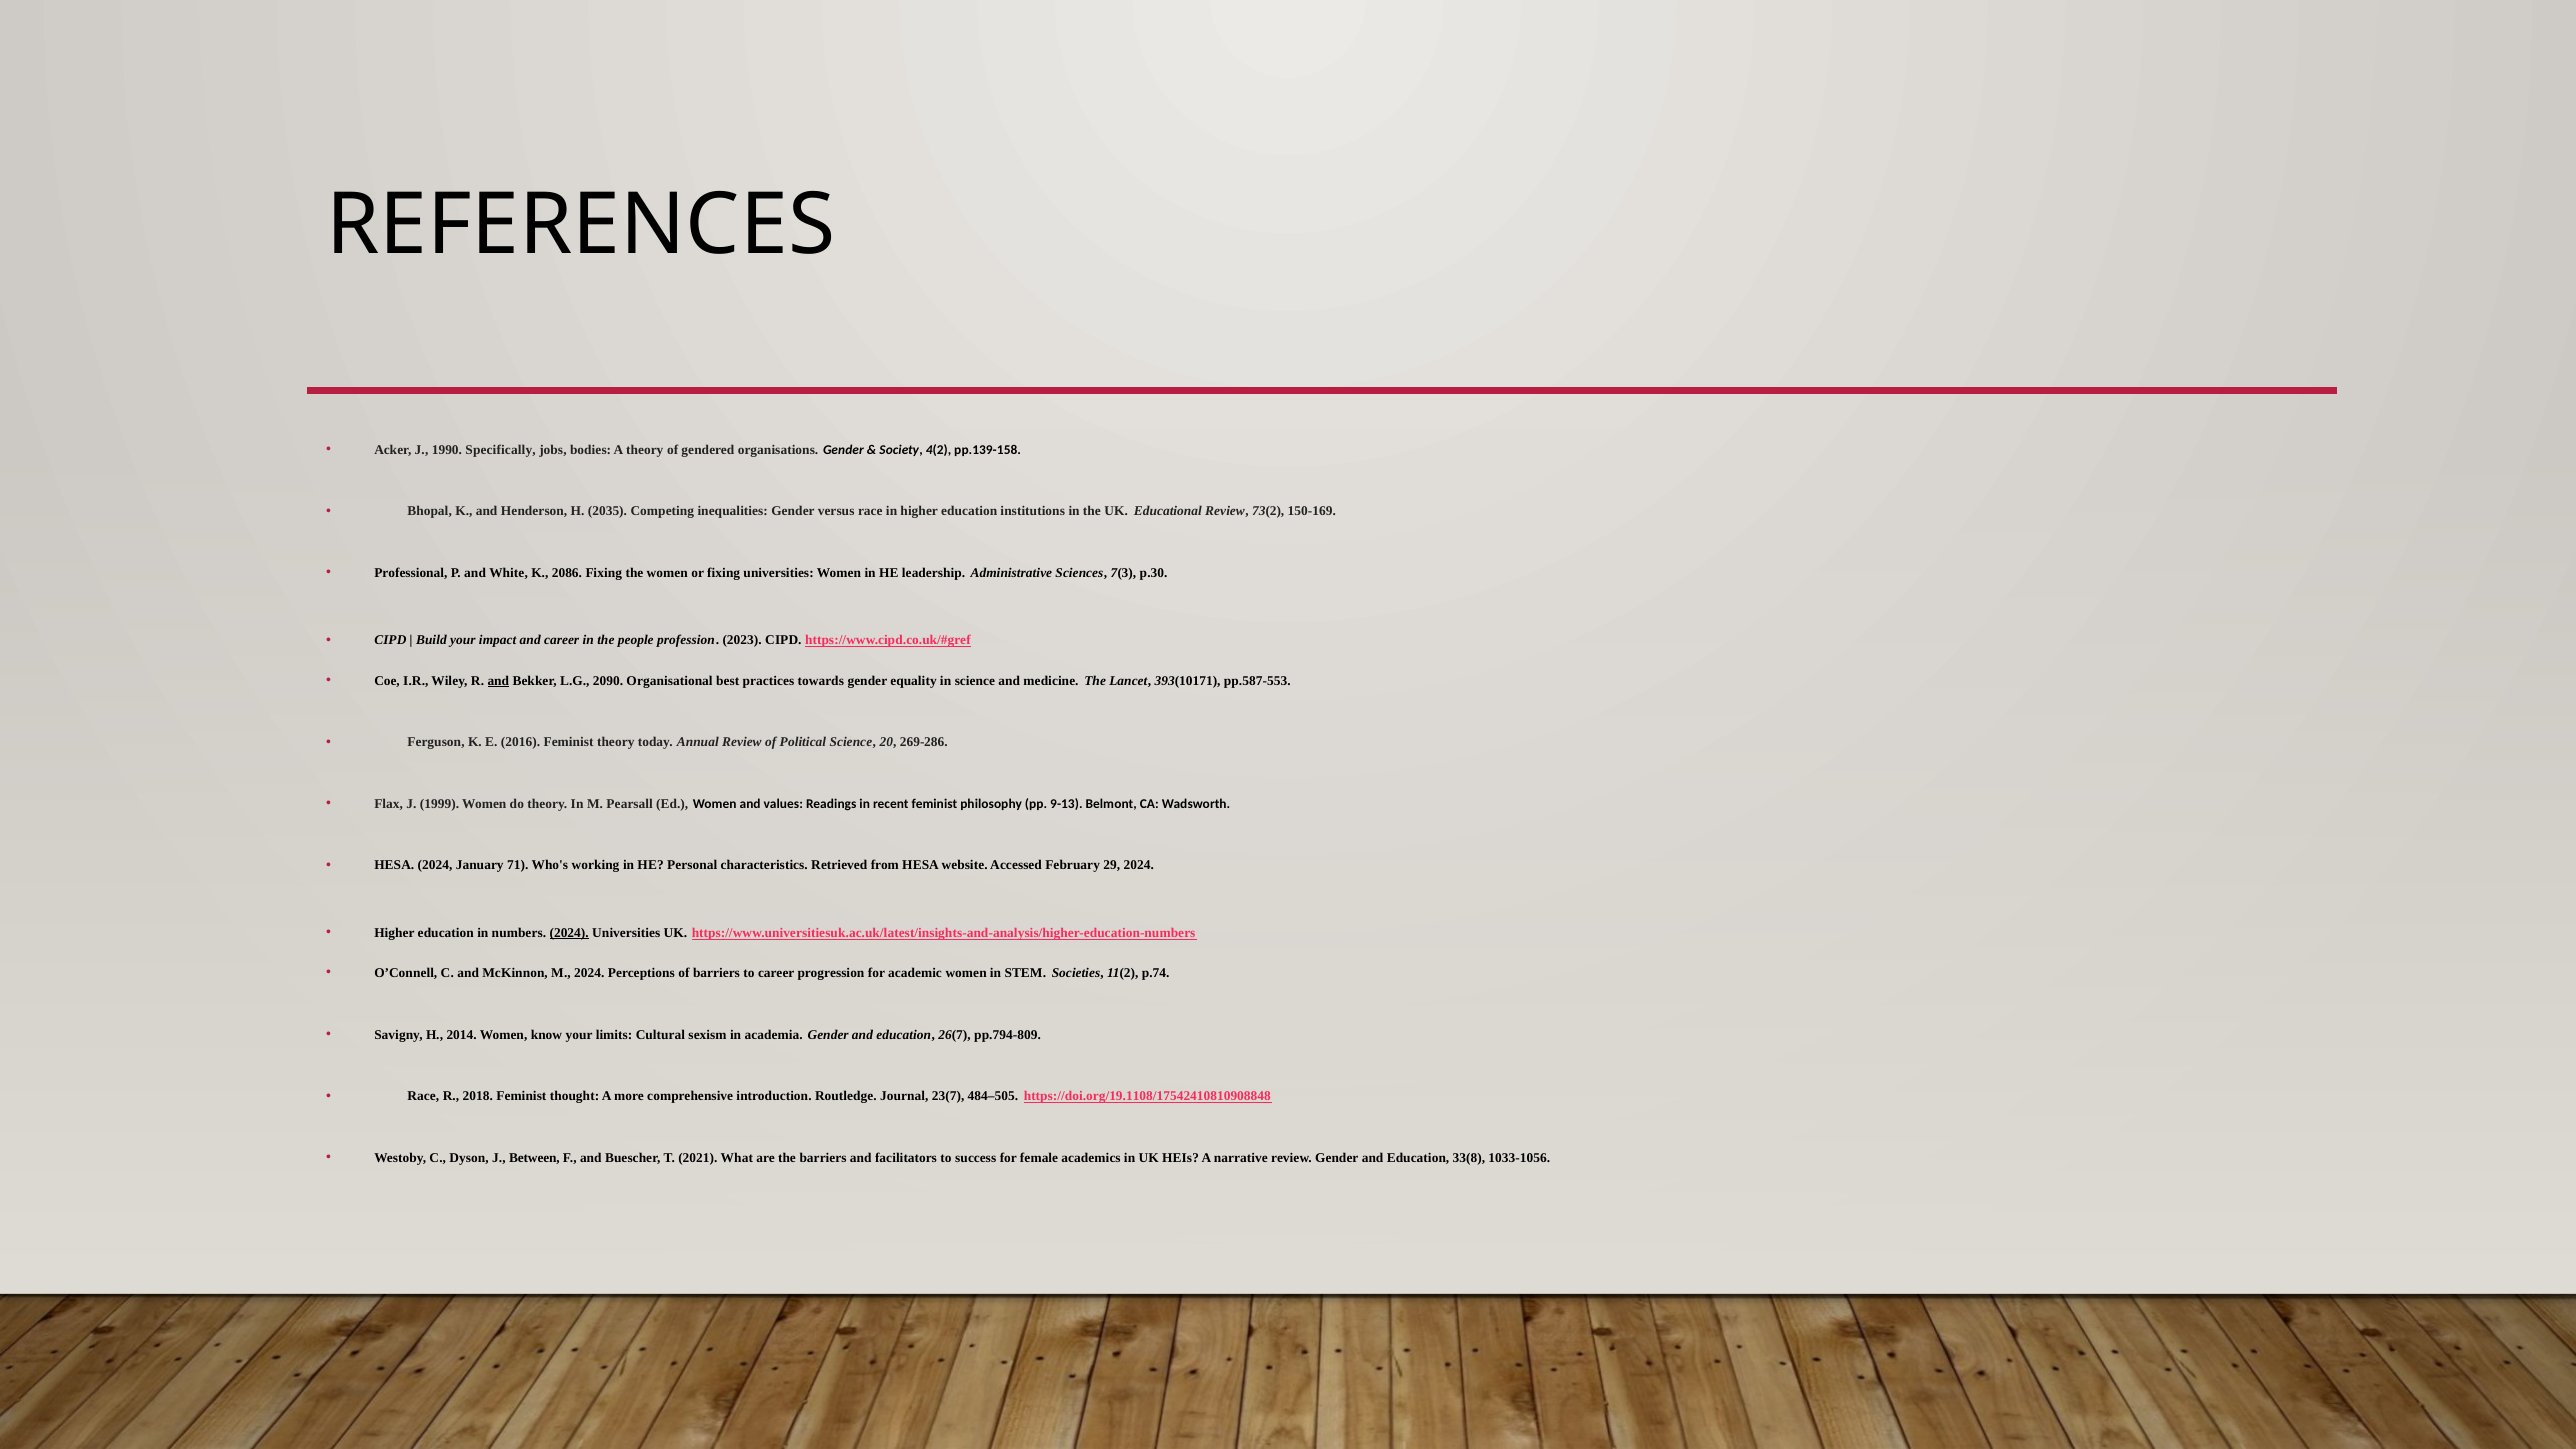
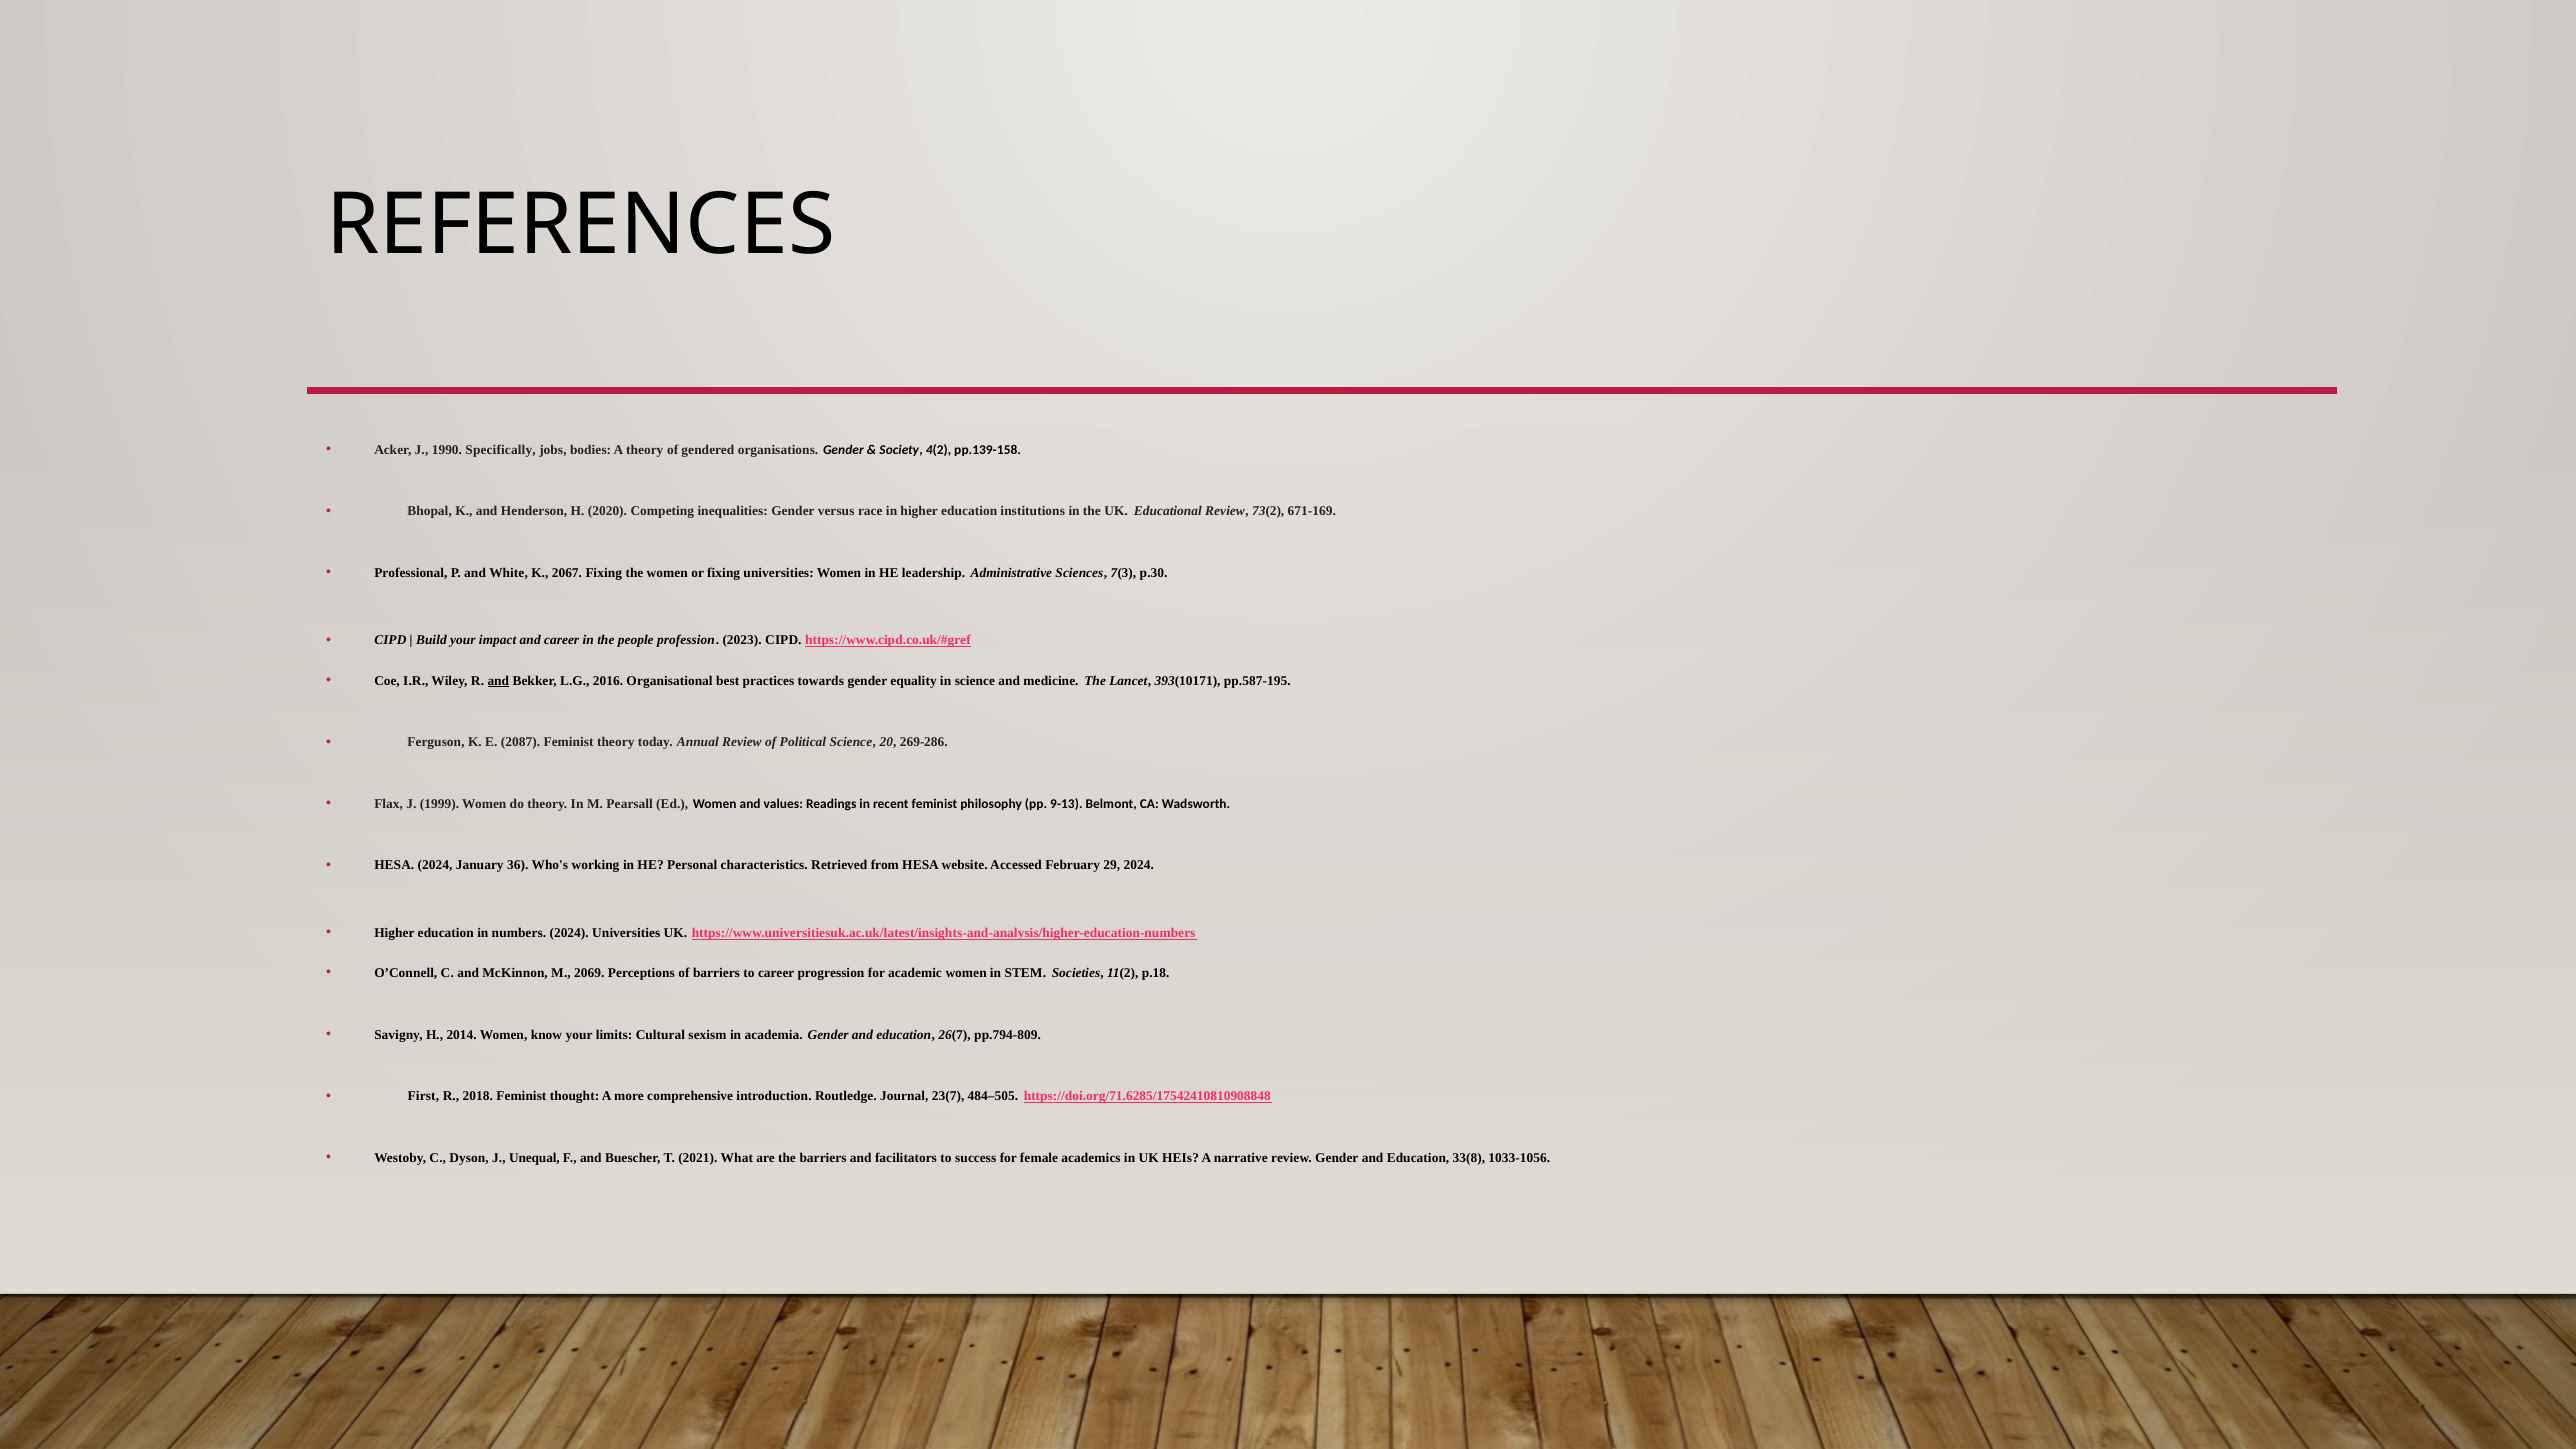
2035: 2035 -> 2020
150-169: 150-169 -> 671-169
2086: 2086 -> 2067
2090: 2090 -> 2016
pp.587-553: pp.587-553 -> pp.587-195
2016: 2016 -> 2087
71: 71 -> 36
2024 at (569, 933) underline: present -> none
M 2024: 2024 -> 2069
p.74: p.74 -> p.18
Race at (423, 1096): Race -> First
https://doi.org/19.1108/17542410810908848: https://doi.org/19.1108/17542410810908848 -> https://doi.org/71.6285/17542410810908848
Between: Between -> Unequal
